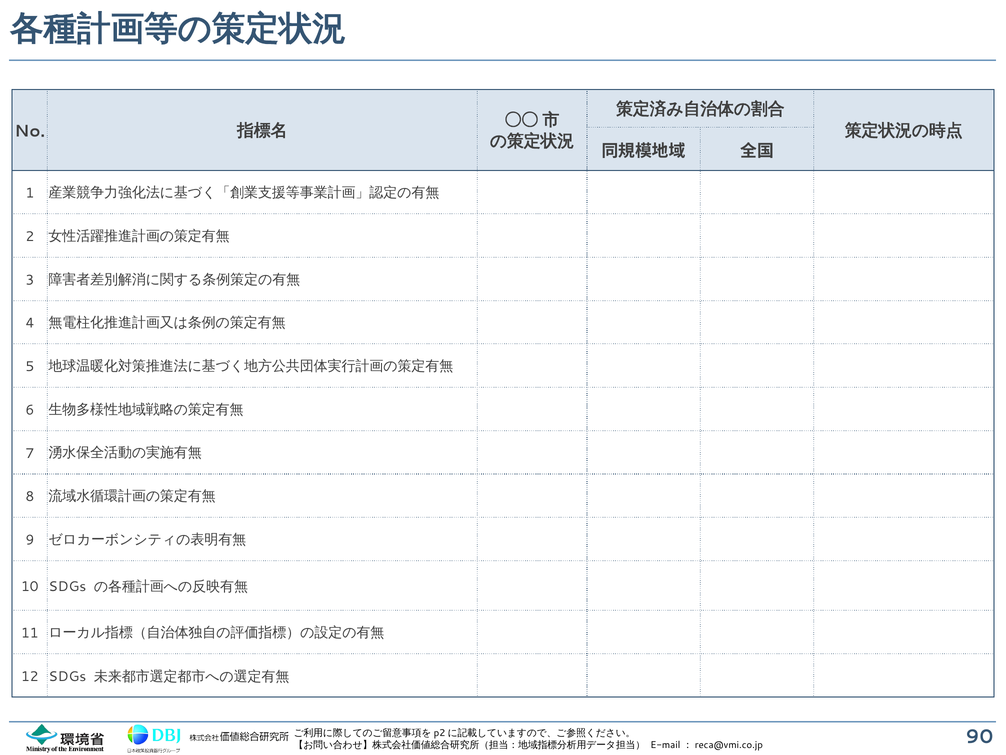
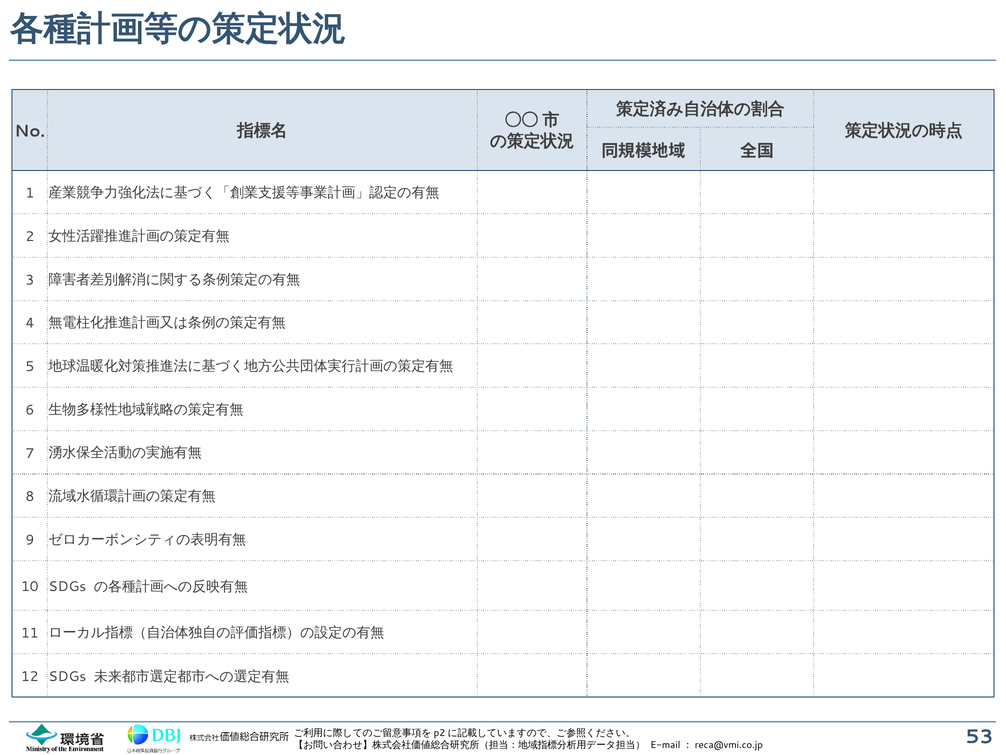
90: 90 -> 53
